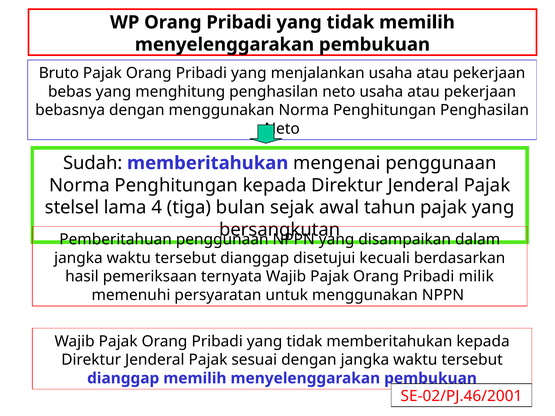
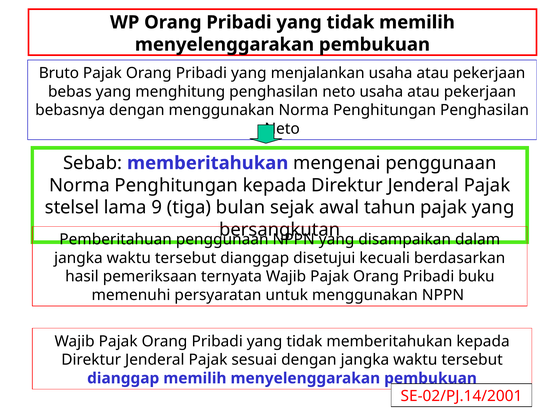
Sudah: Sudah -> Sebab
4: 4 -> 9
milik: milik -> buku
SE-02/PJ.46/2001: SE-02/PJ.46/2001 -> SE-02/PJ.14/2001
